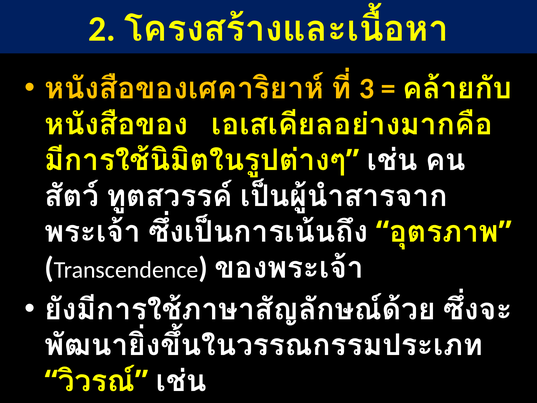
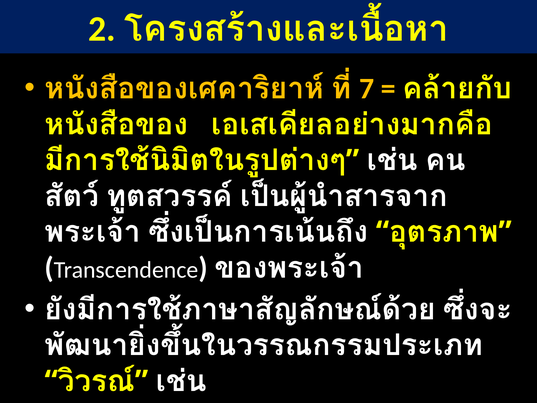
3: 3 -> 7
